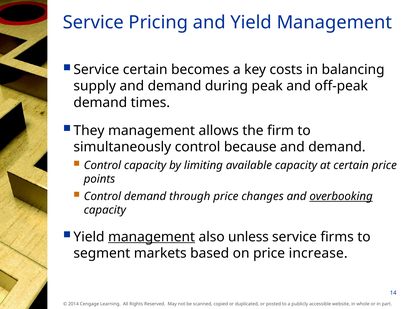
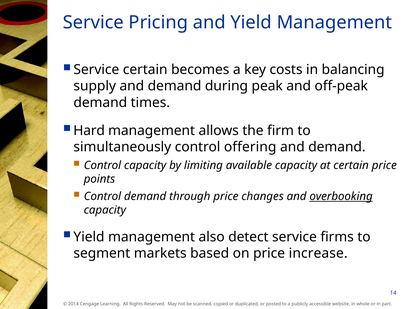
They: They -> Hard
because: because -> offering
management at (152, 237) underline: present -> none
unless: unless -> detect
